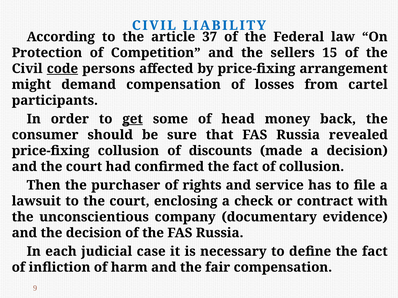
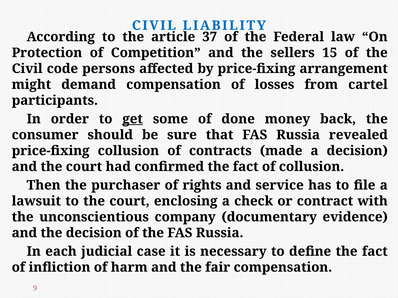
code underline: present -> none
head: head -> done
discounts: discounts -> contracts
